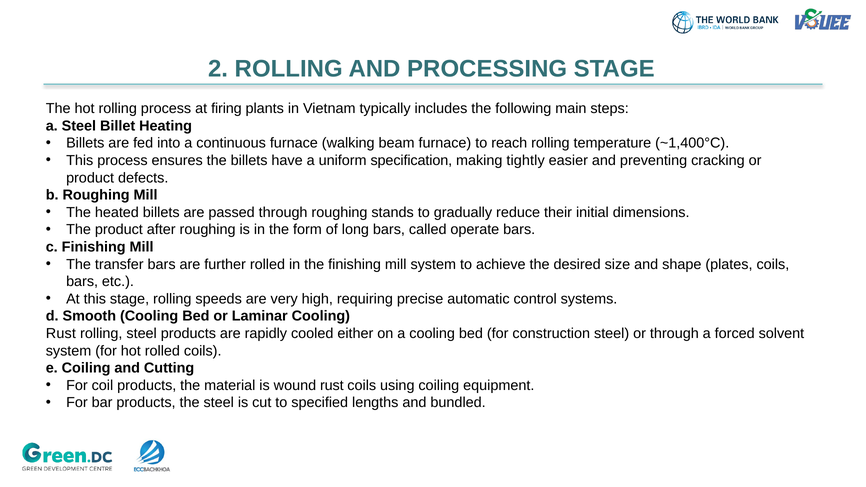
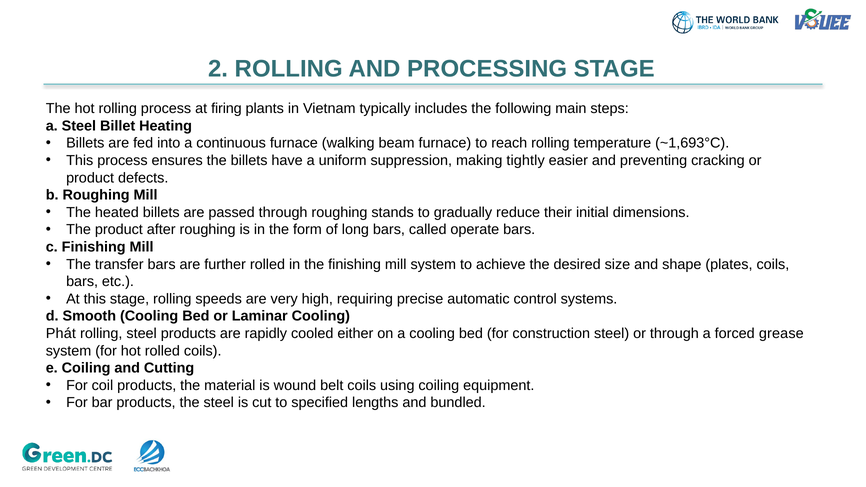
~1,400°C: ~1,400°C -> ~1,693°C
specification: specification -> suppression
Rust at (61, 334): Rust -> Phát
solvent: solvent -> grease
wound rust: rust -> belt
